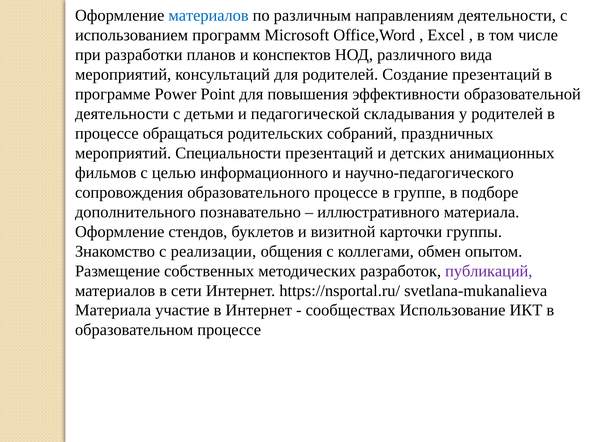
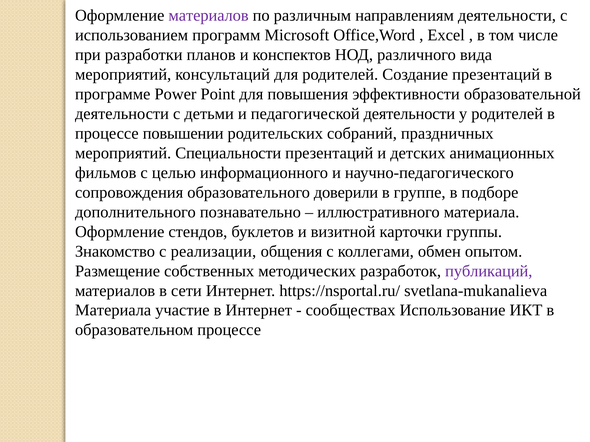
материалов at (209, 15) colour: blue -> purple
педагогической складывания: складывания -> деятельности
обращаться: обращаться -> повышении
образовательного процессе: процессе -> доверили
